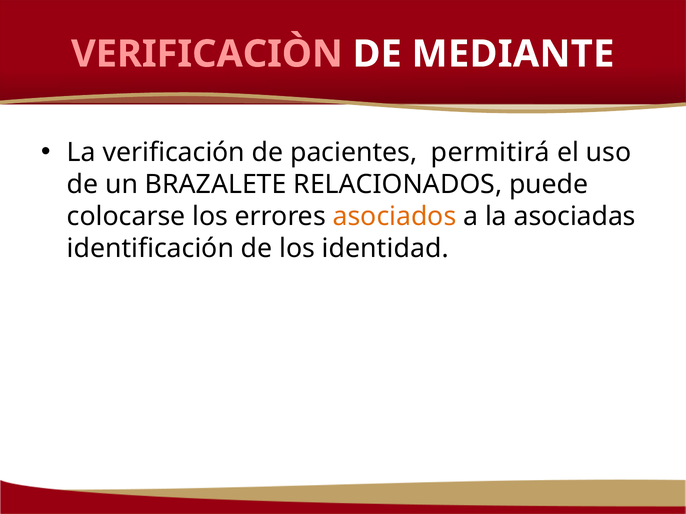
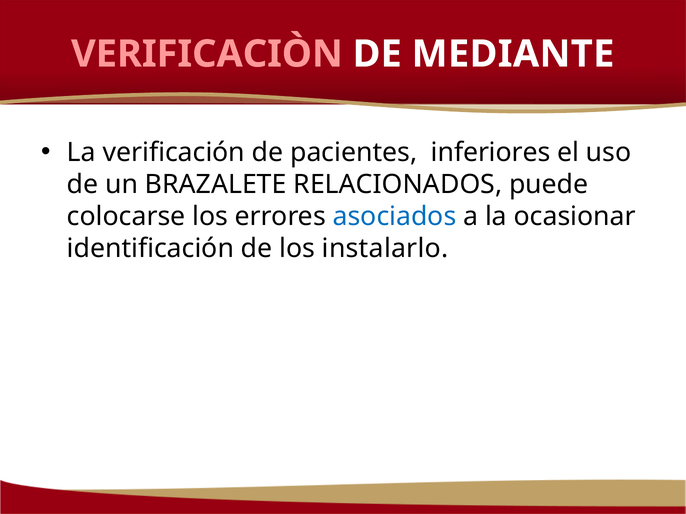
permitirá: permitirá -> inferiores
asociados colour: orange -> blue
asociadas: asociadas -> ocasionar
identidad: identidad -> instalarlo
